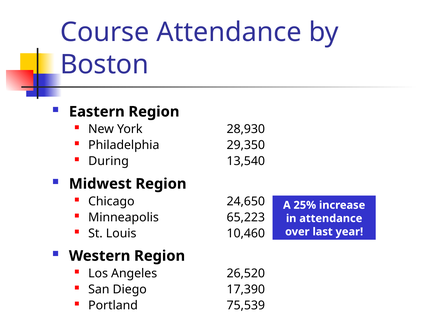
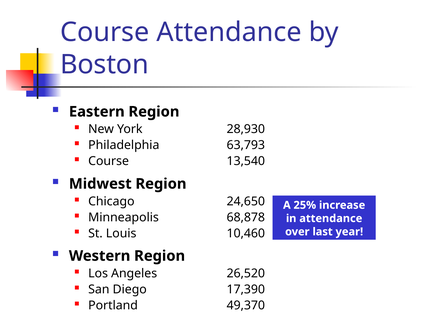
29,350: 29,350 -> 63,793
During at (109, 161): During -> Course
65,223: 65,223 -> 68,878
75,539: 75,539 -> 49,370
